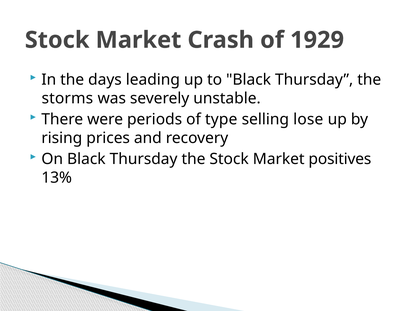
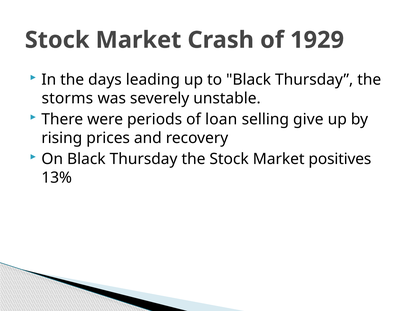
type: type -> loan
lose: lose -> give
